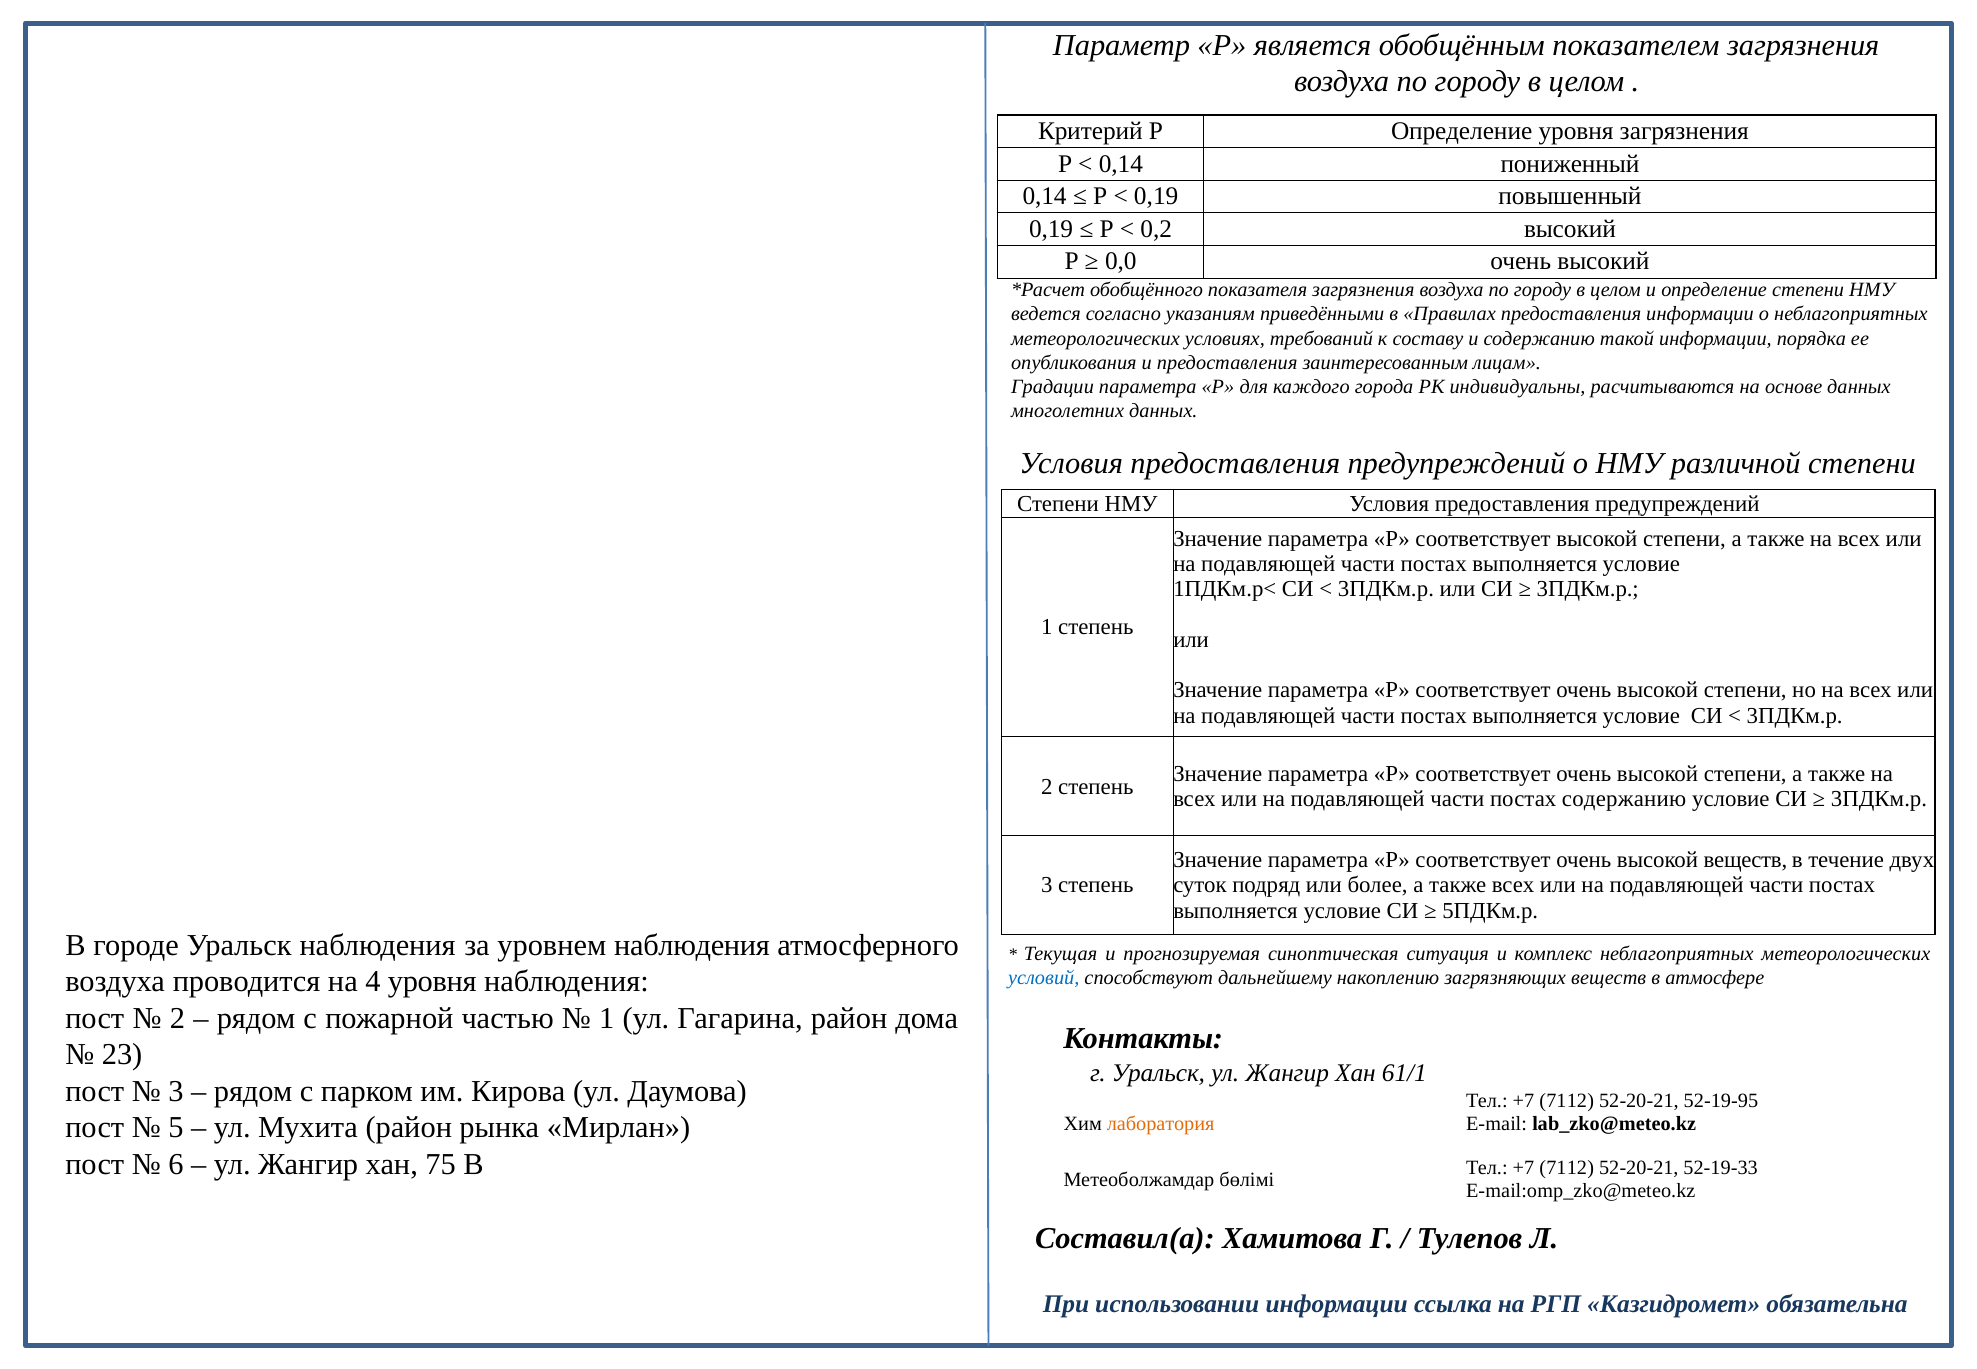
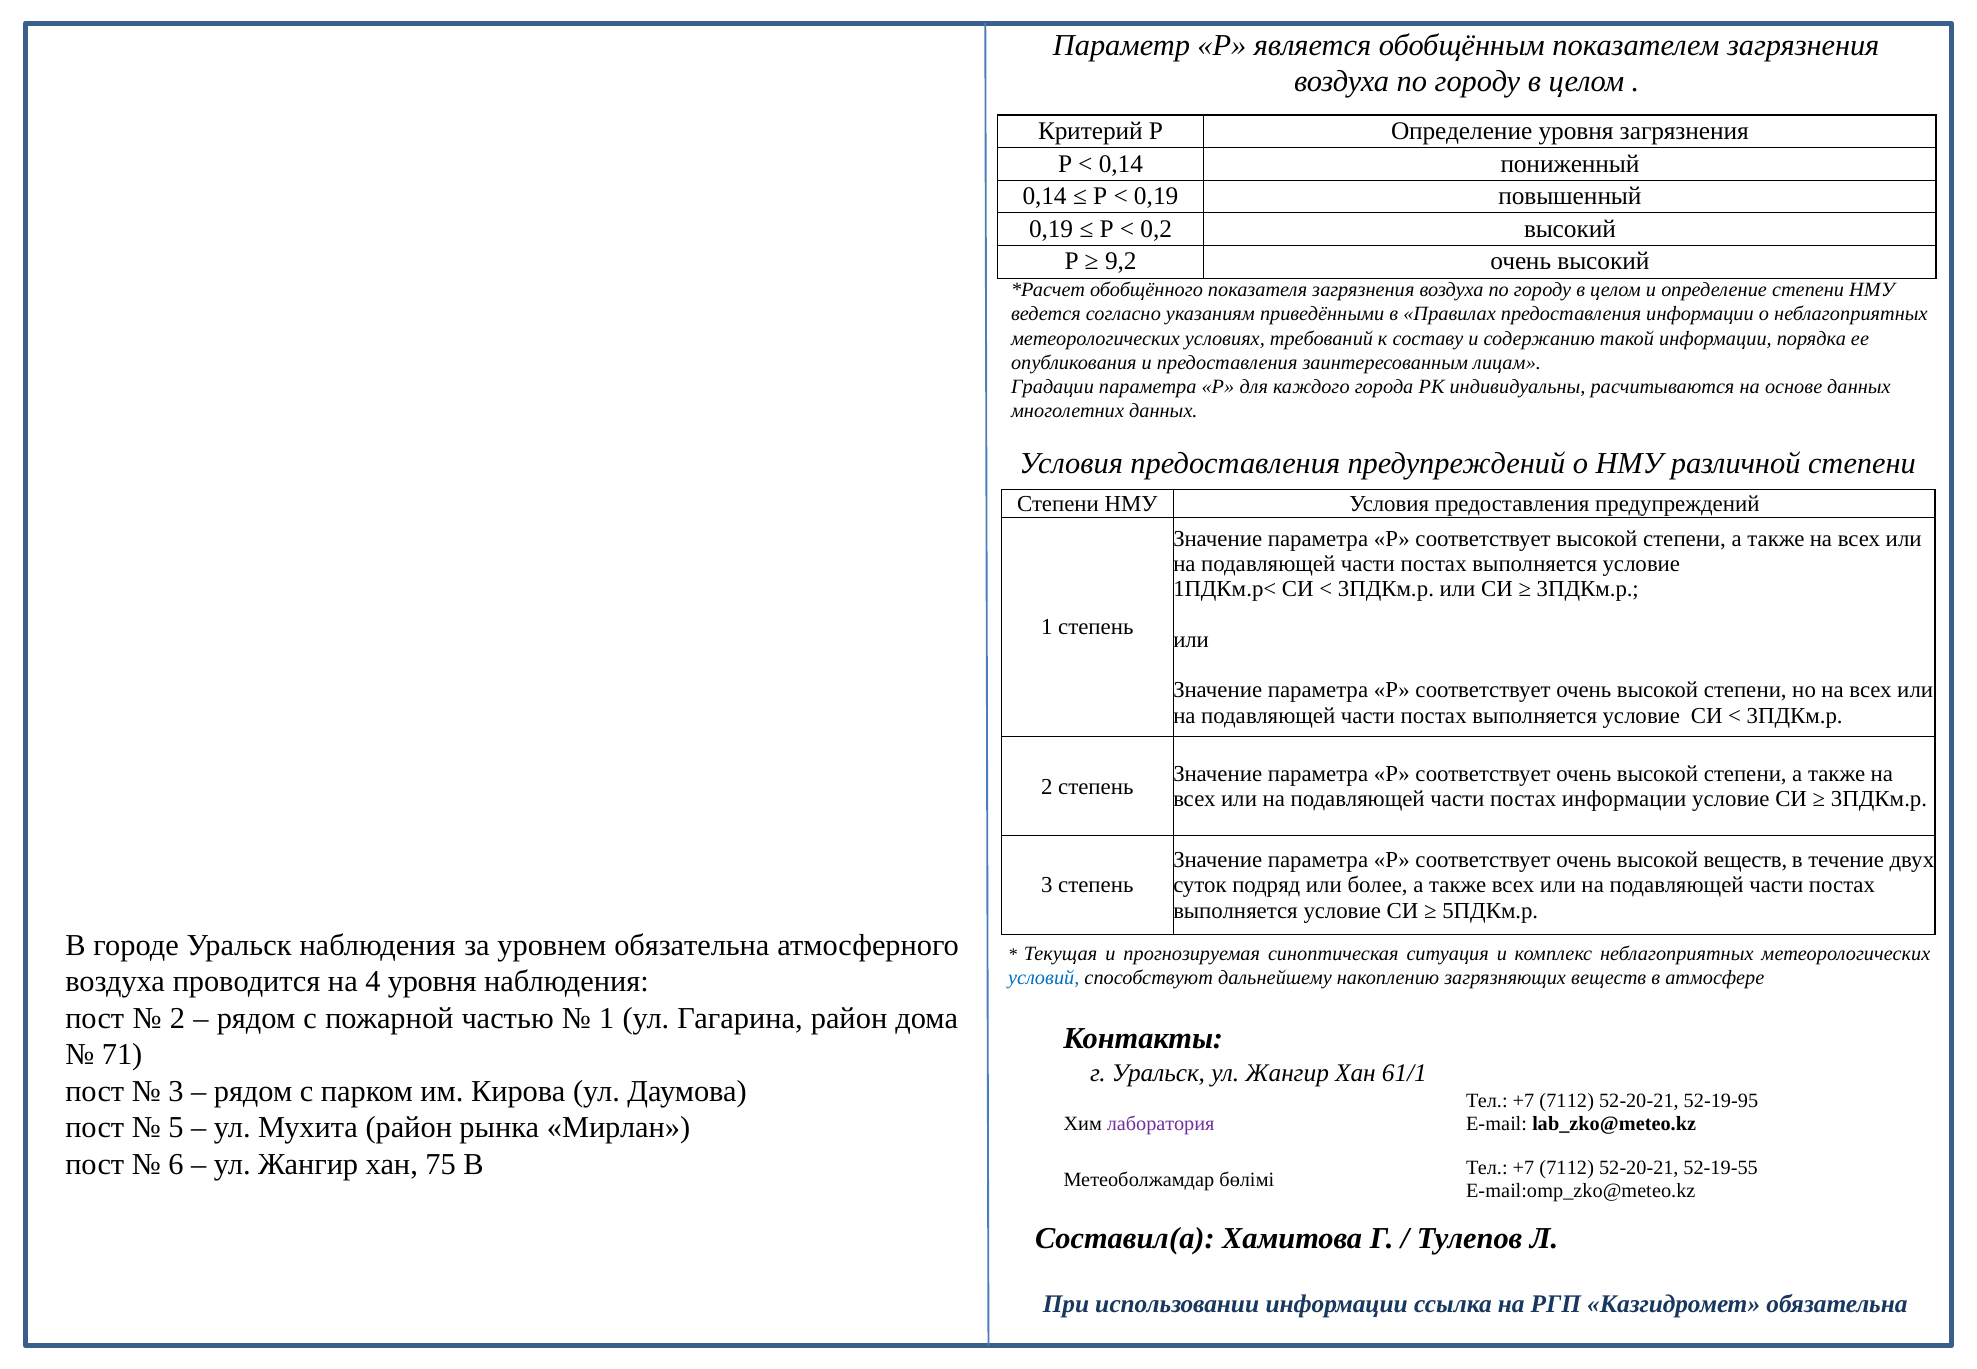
0,0: 0,0 -> 9,2
постах содержанию: содержанию -> информации
уровнем наблюдения: наблюдения -> обязательна
23: 23 -> 71
лаборатория colour: orange -> purple
52-19-33: 52-19-33 -> 52-19-55
